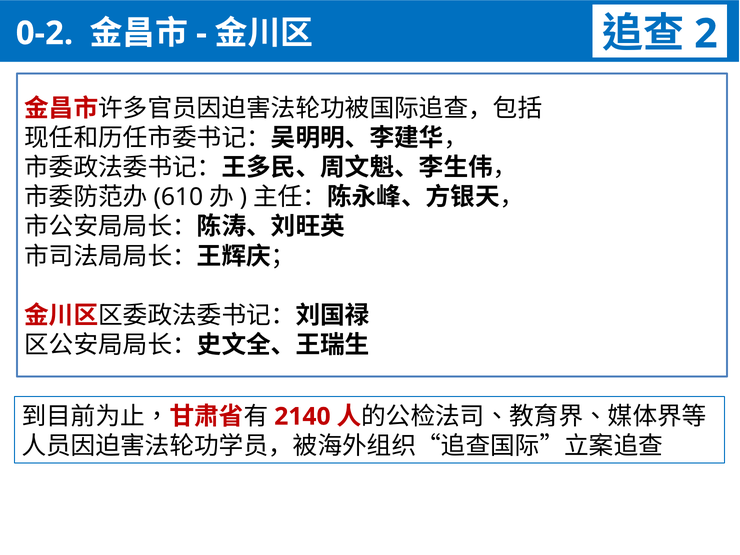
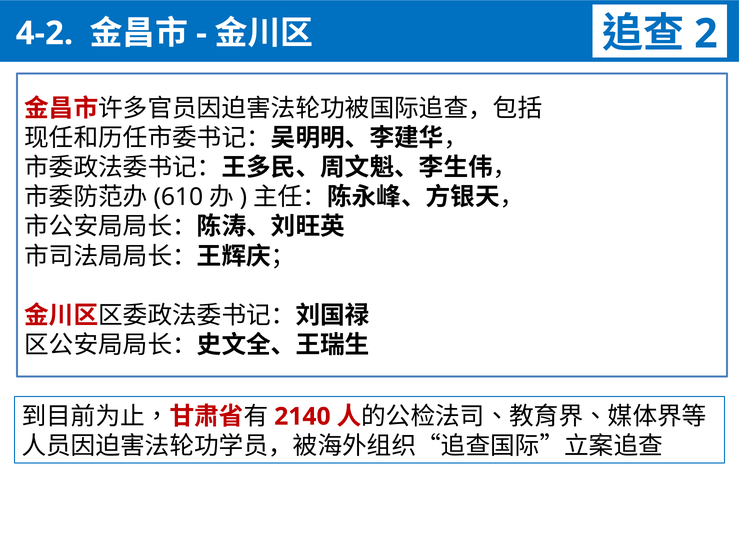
0-2: 0-2 -> 4-2
